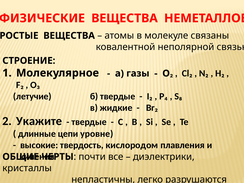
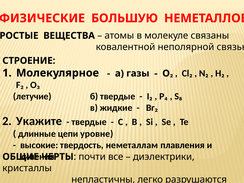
ВЕЩЕСТВА at (125, 18): ВЕЩЕСТВА -> БОЛЬШУЮ
кислородом: кислородом -> неметаллам
